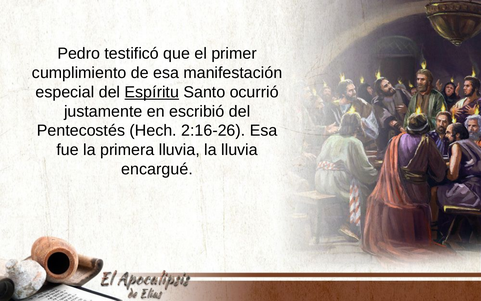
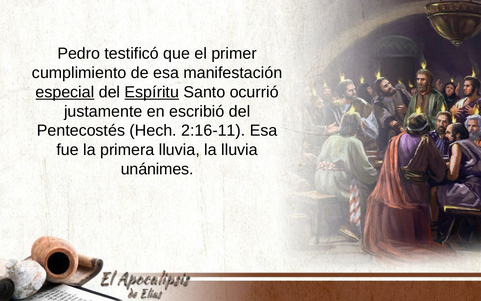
especial underline: none -> present
2:16-26: 2:16-26 -> 2:16-11
encargué: encargué -> unánimes
